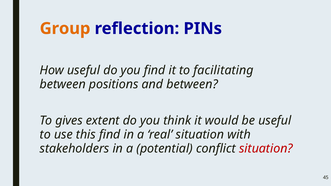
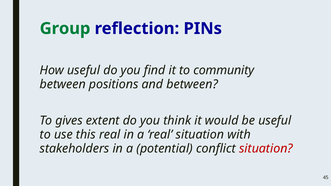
Group colour: orange -> green
facilitating: facilitating -> community
this find: find -> real
